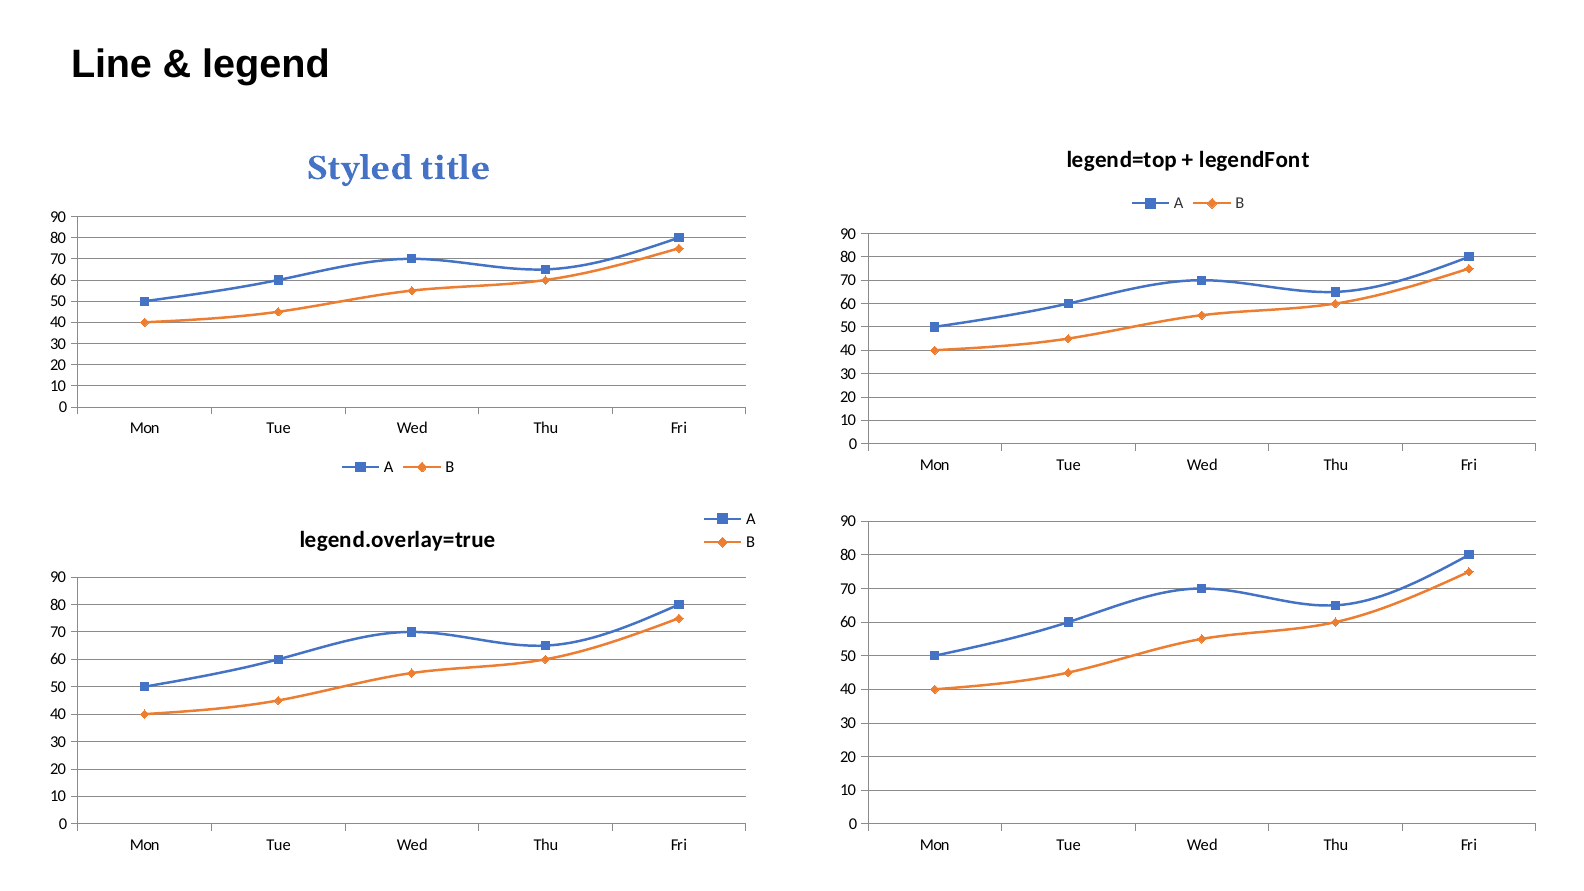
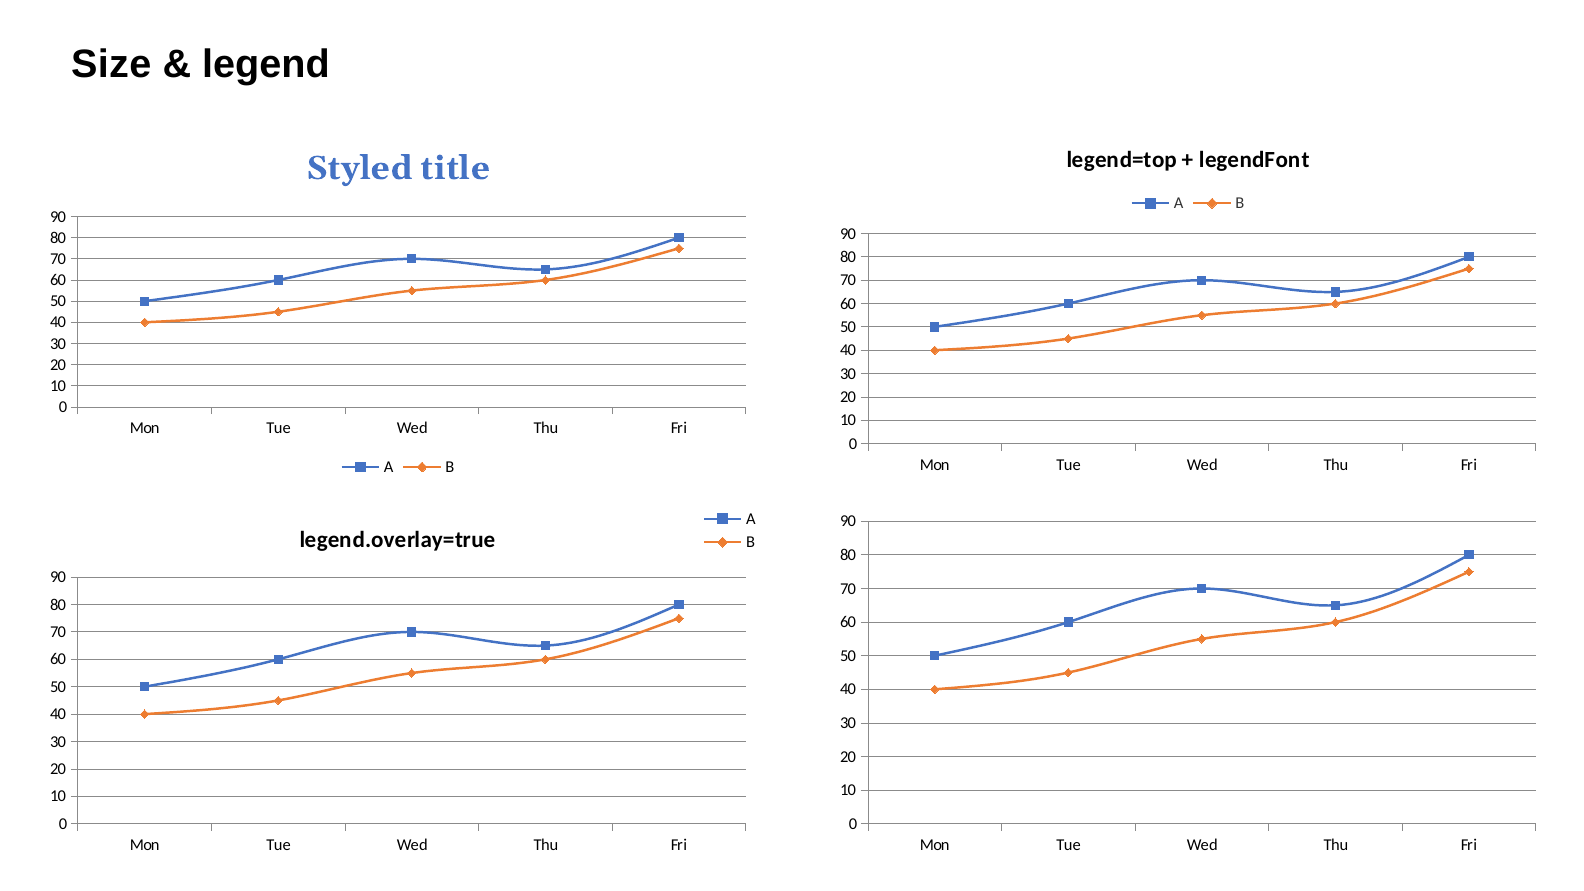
Line: Line -> Size
